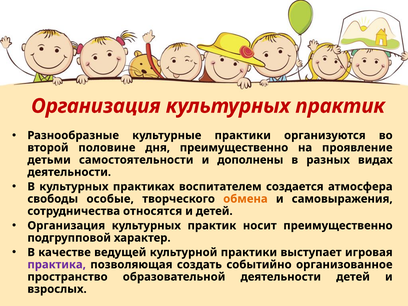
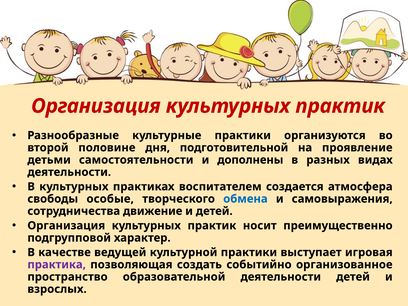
дня преимущественно: преимущественно -> подготовительной
обмена colour: orange -> blue
относятся: относятся -> движение
